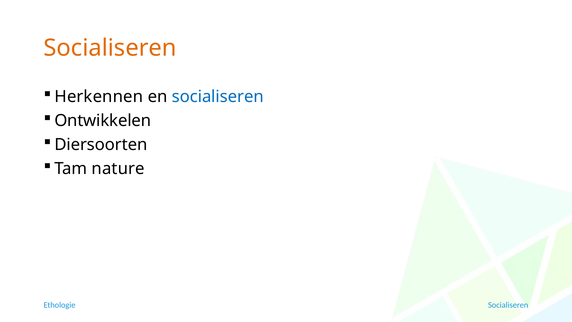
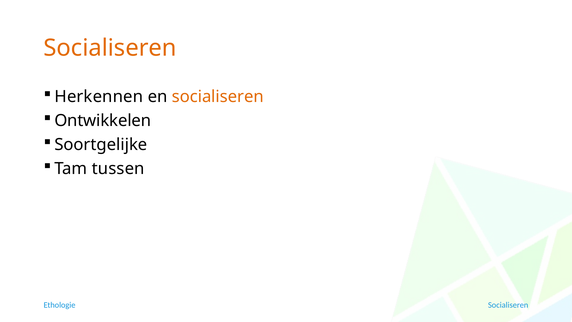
socialiseren at (218, 97) colour: blue -> orange
Diersoorten: Diersoorten -> Soortgelijke
nature: nature -> tussen
